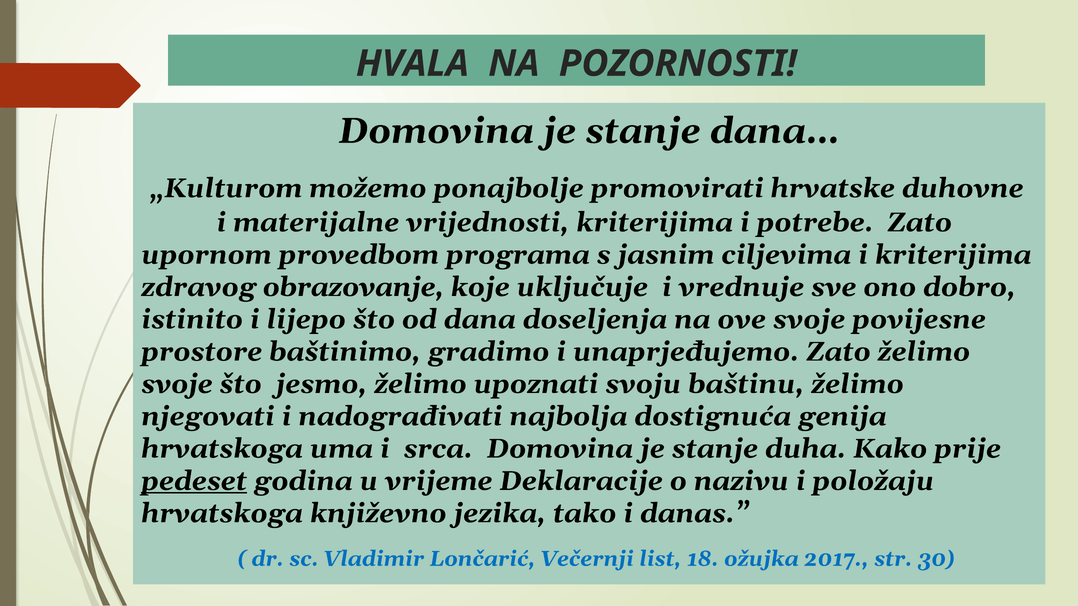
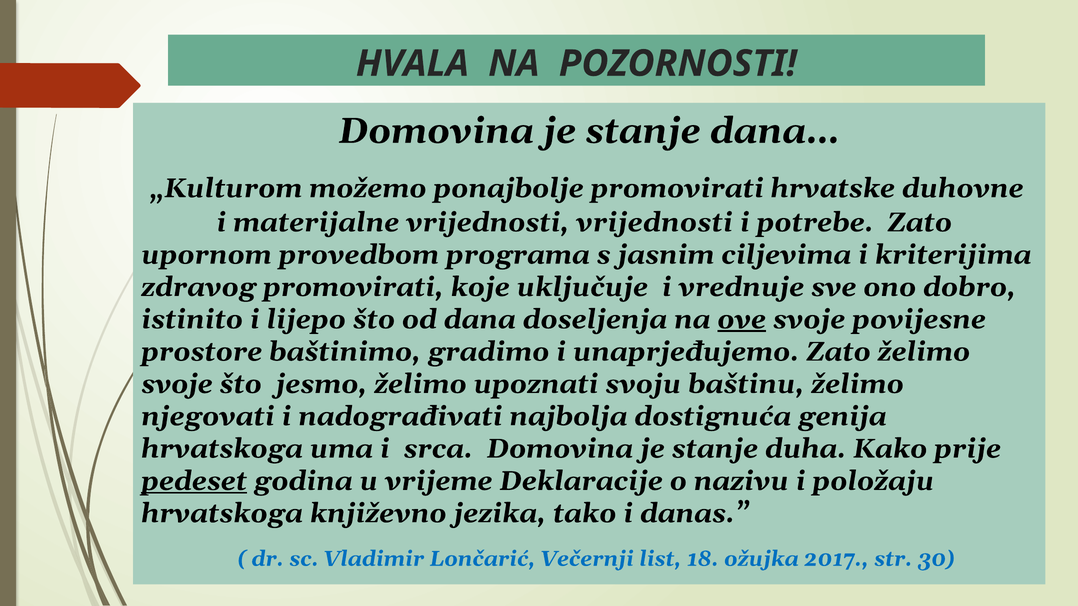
vrijednosti kriterijima: kriterijima -> vrijednosti
zdravog obrazovanje: obrazovanje -> promovirati
ove underline: none -> present
